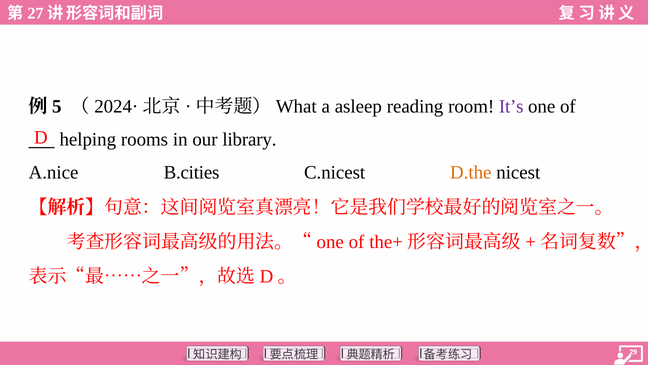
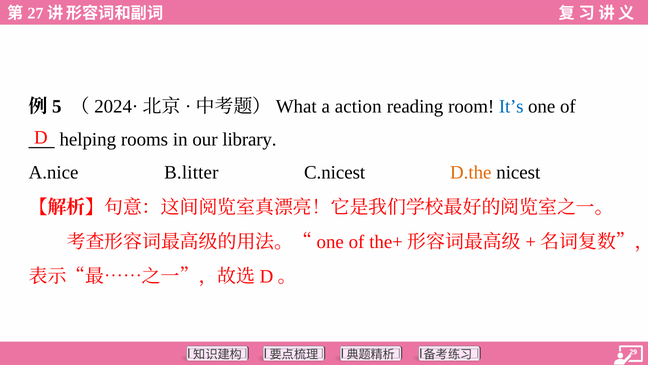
asleep: asleep -> action
It’s colour: purple -> blue
B.cities: B.cities -> B.litter
